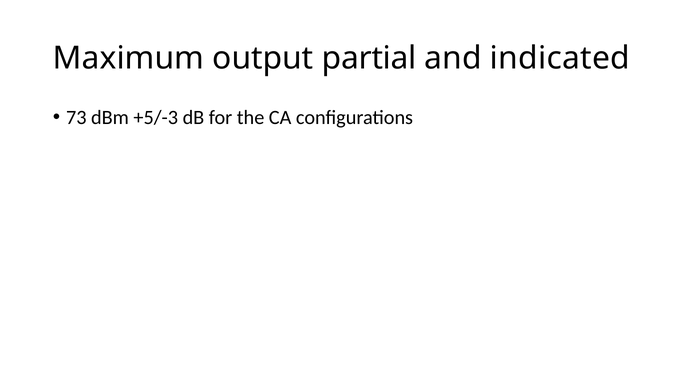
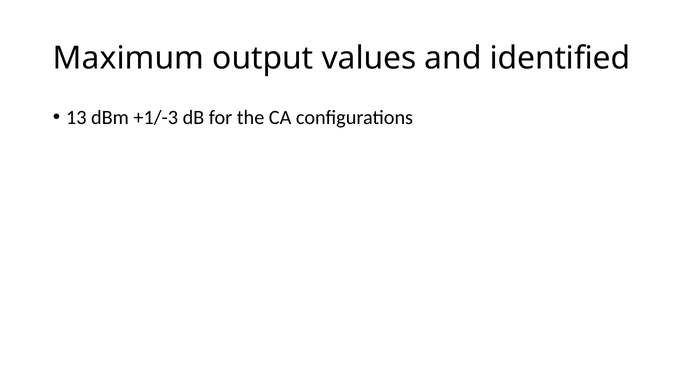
partial: partial -> values
indicated: indicated -> identified
73: 73 -> 13
+5/-3: +5/-3 -> +1/-3
